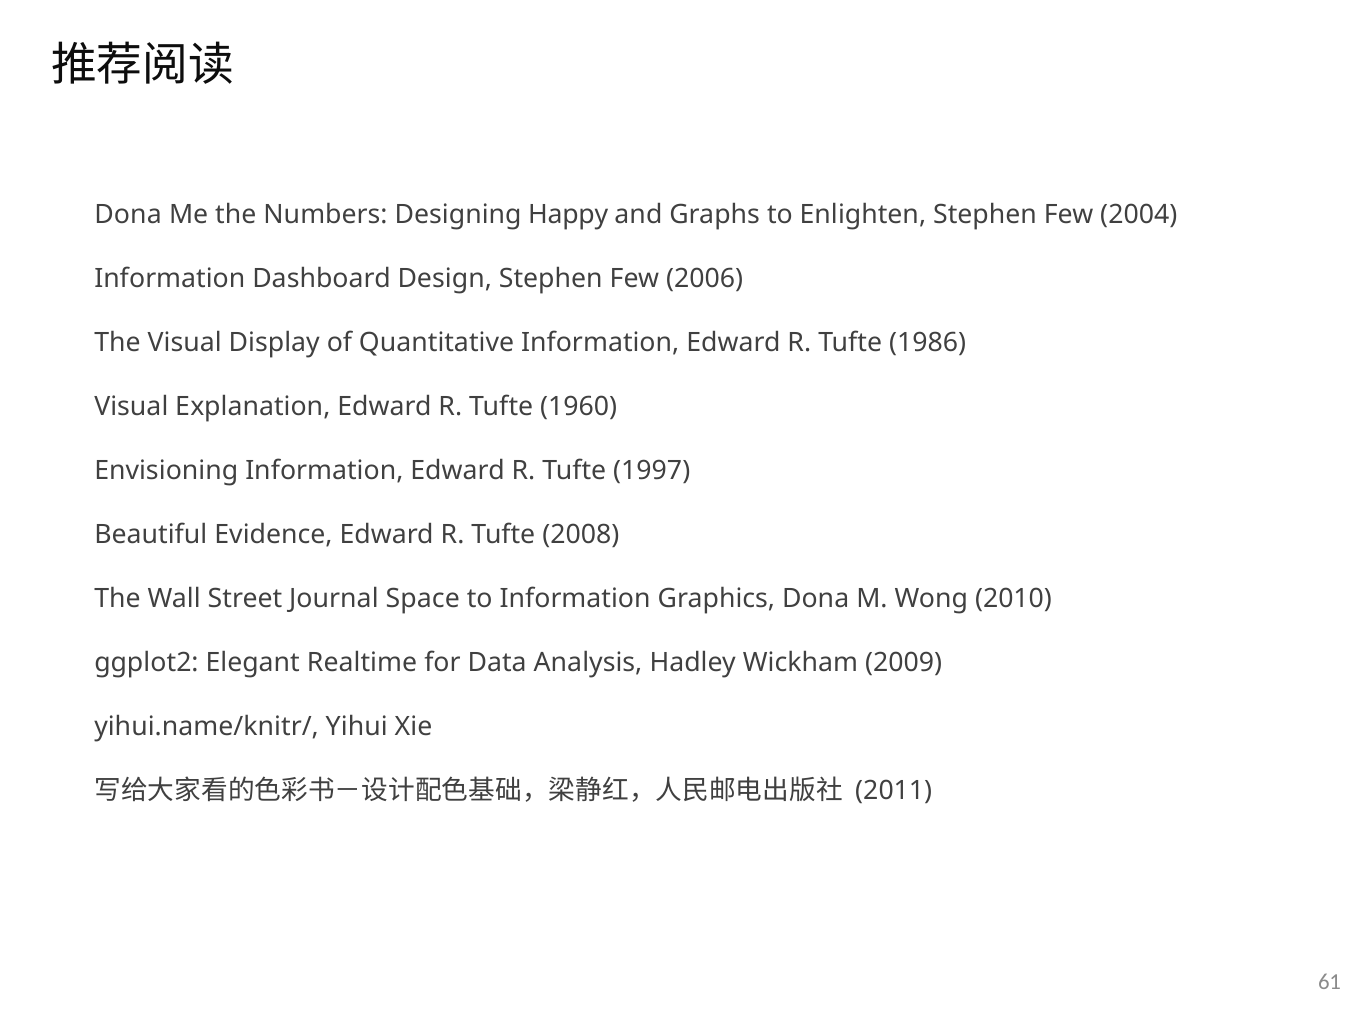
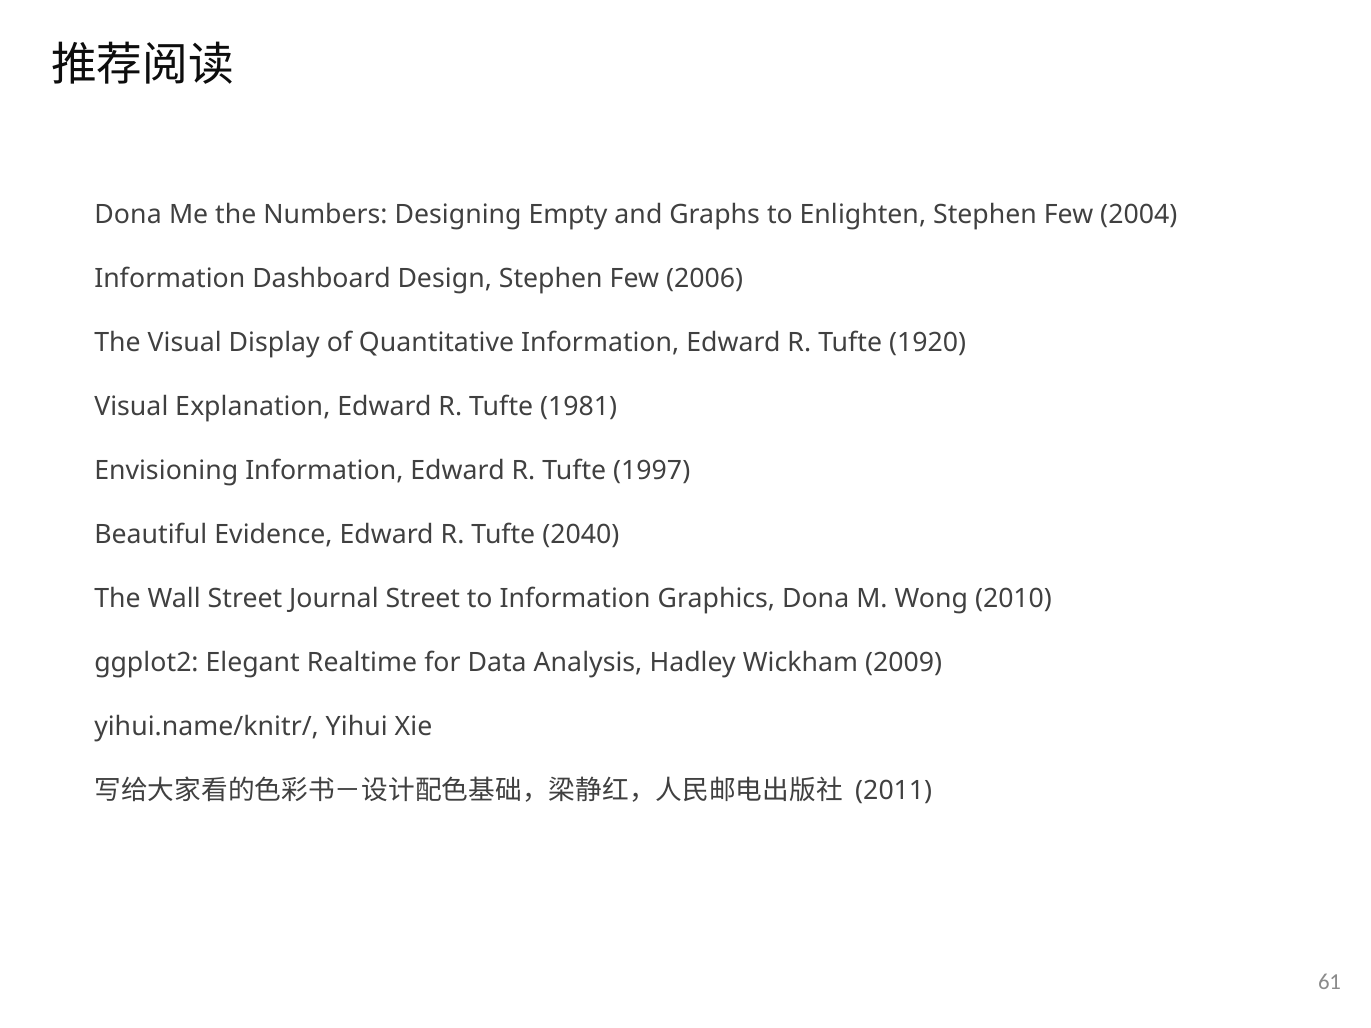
Happy: Happy -> Empty
1986: 1986 -> 1920
1960: 1960 -> 1981
2008: 2008 -> 2040
Journal Space: Space -> Street
